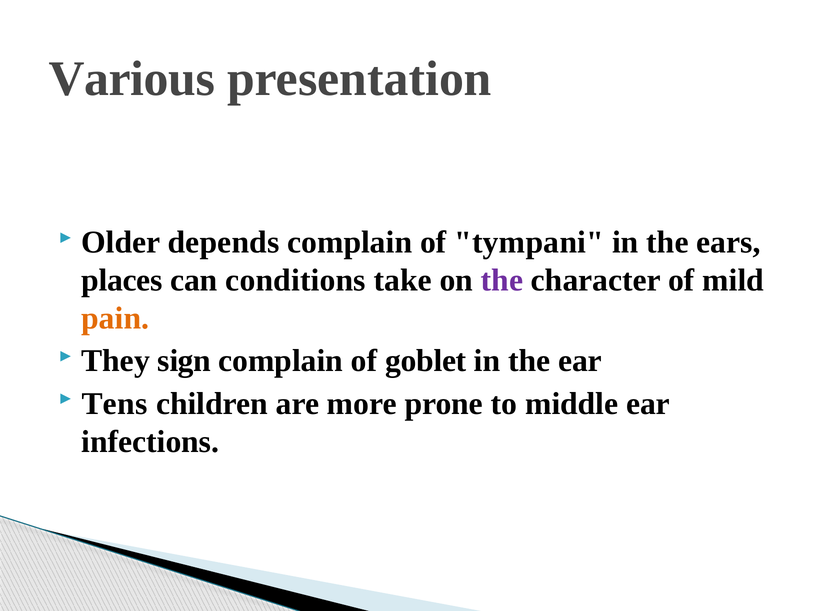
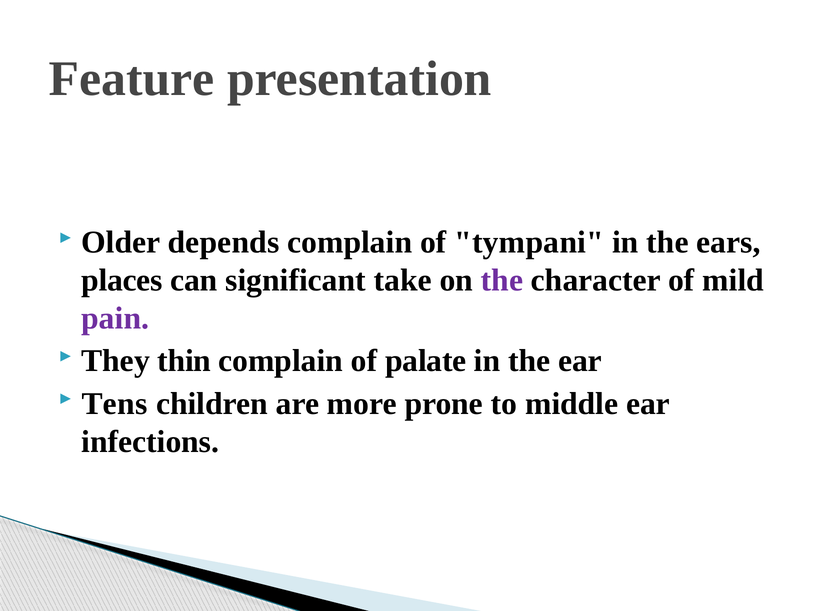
Various: Various -> Feature
conditions: conditions -> significant
pain colour: orange -> purple
sign: sign -> thin
goblet: goblet -> palate
